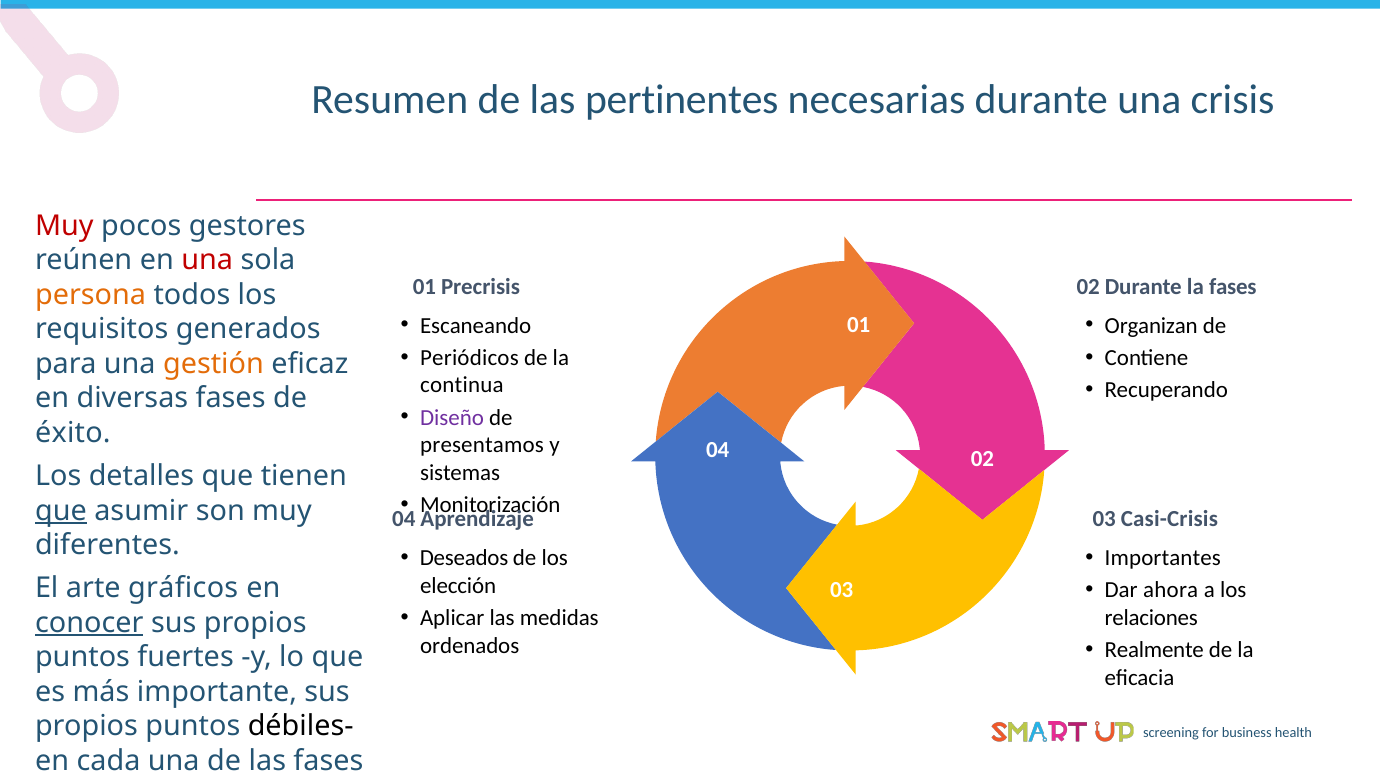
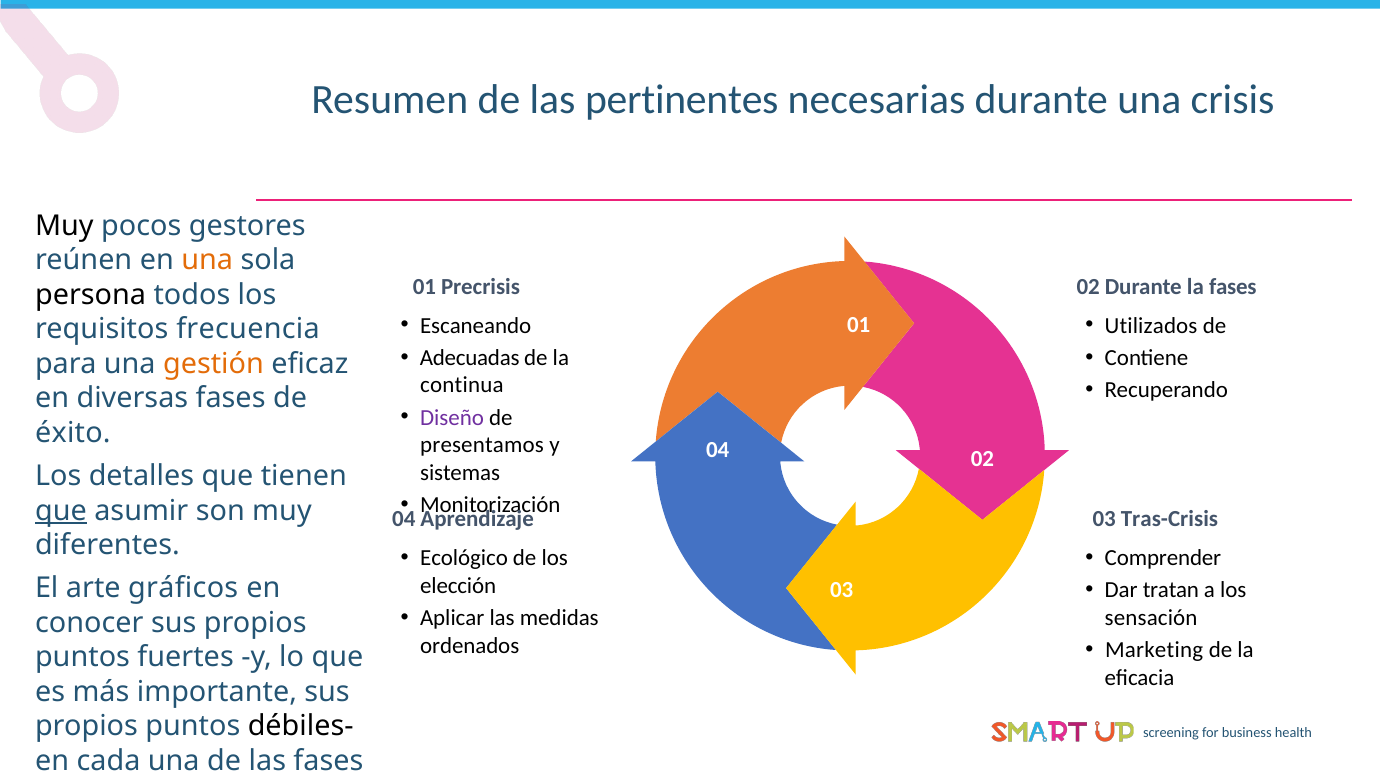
Muy at (64, 226) colour: red -> black
una at (207, 260) colour: red -> orange
persona colour: orange -> black
Organizan: Organizan -> Utilizados
generados: generados -> frecuencia
Periódicos: Periódicos -> Adecuadas
Casi-Crisis: Casi-Crisis -> Tras-Crisis
Deseados: Deseados -> Ecológico
Importantes: Importantes -> Comprender
ahora: ahora -> tratan
relaciones: relaciones -> sensación
conocer underline: present -> none
Realmente: Realmente -> Marketing
